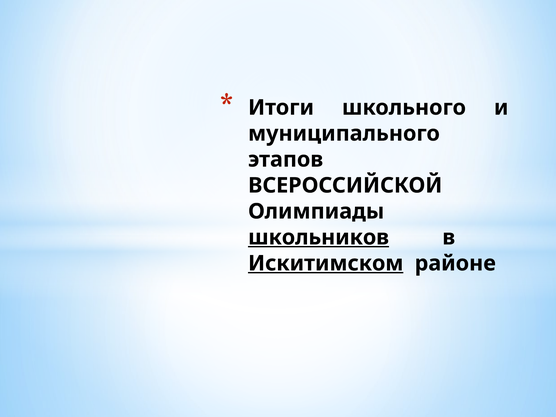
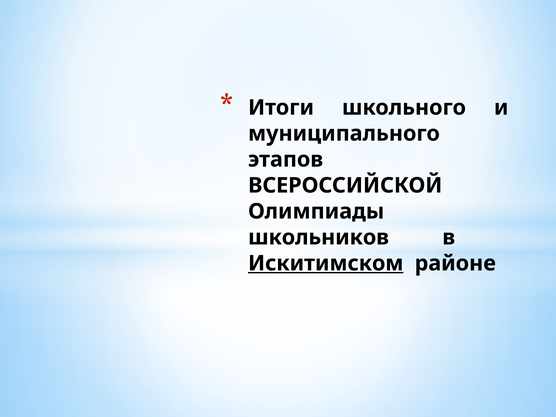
школьников underline: present -> none
